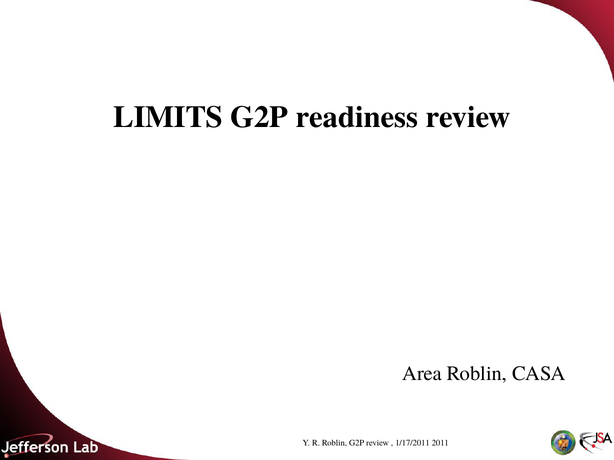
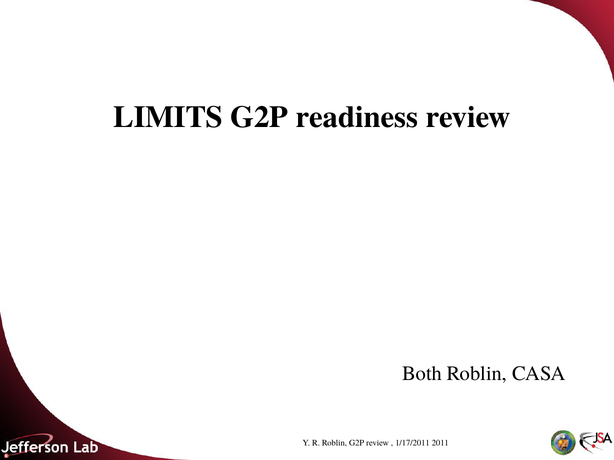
Area: Area -> Both
